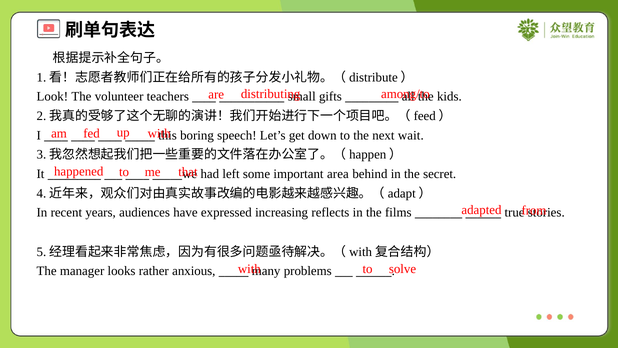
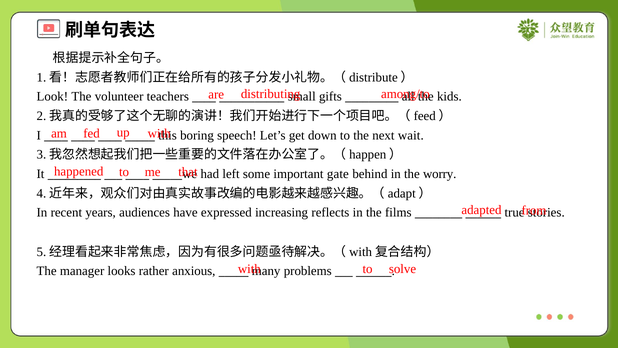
area: area -> gate
secret: secret -> worry
